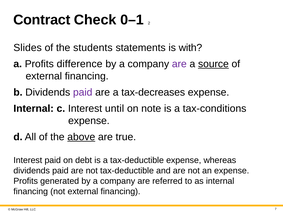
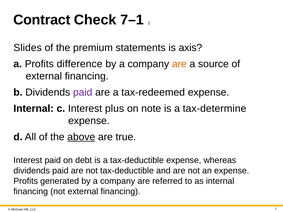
0–1: 0–1 -> 7–1
students: students -> premium
with: with -> axis
are at (179, 64) colour: purple -> orange
source underline: present -> none
tax-decreases: tax-decreases -> tax-redeemed
until: until -> plus
tax-conditions: tax-conditions -> tax-determine
